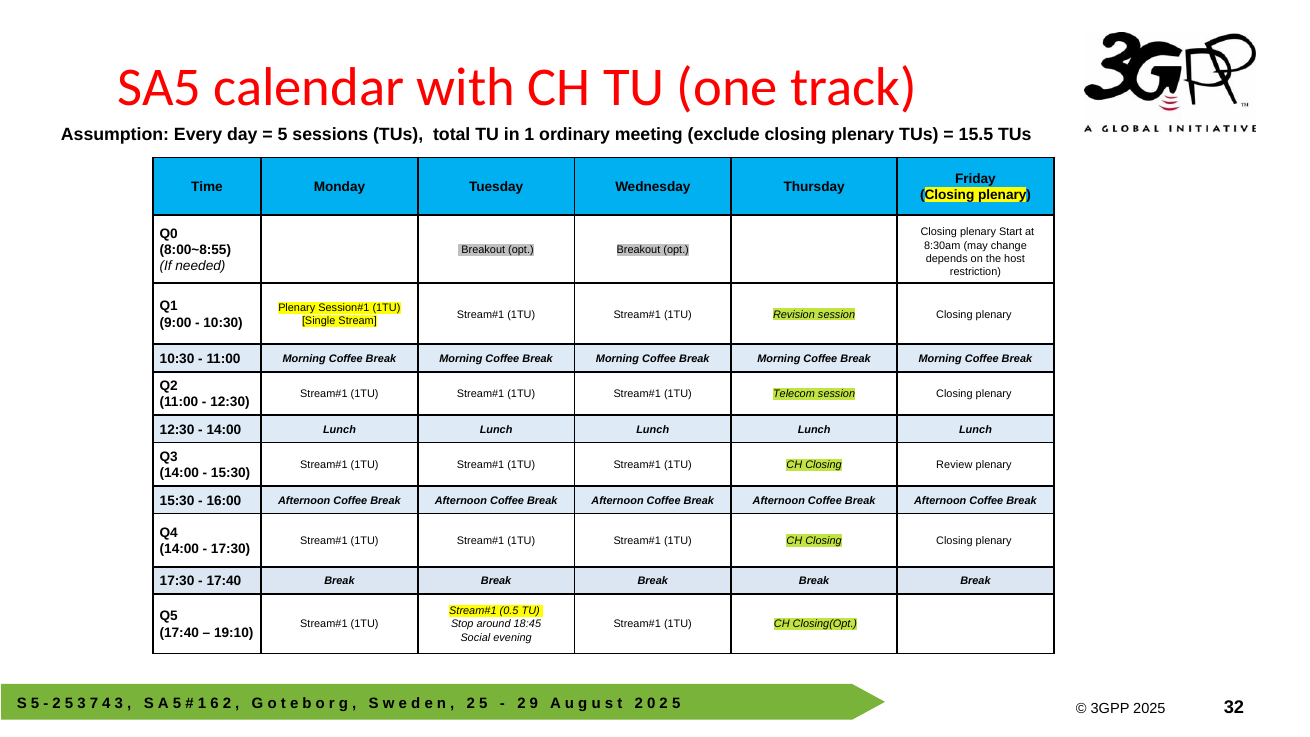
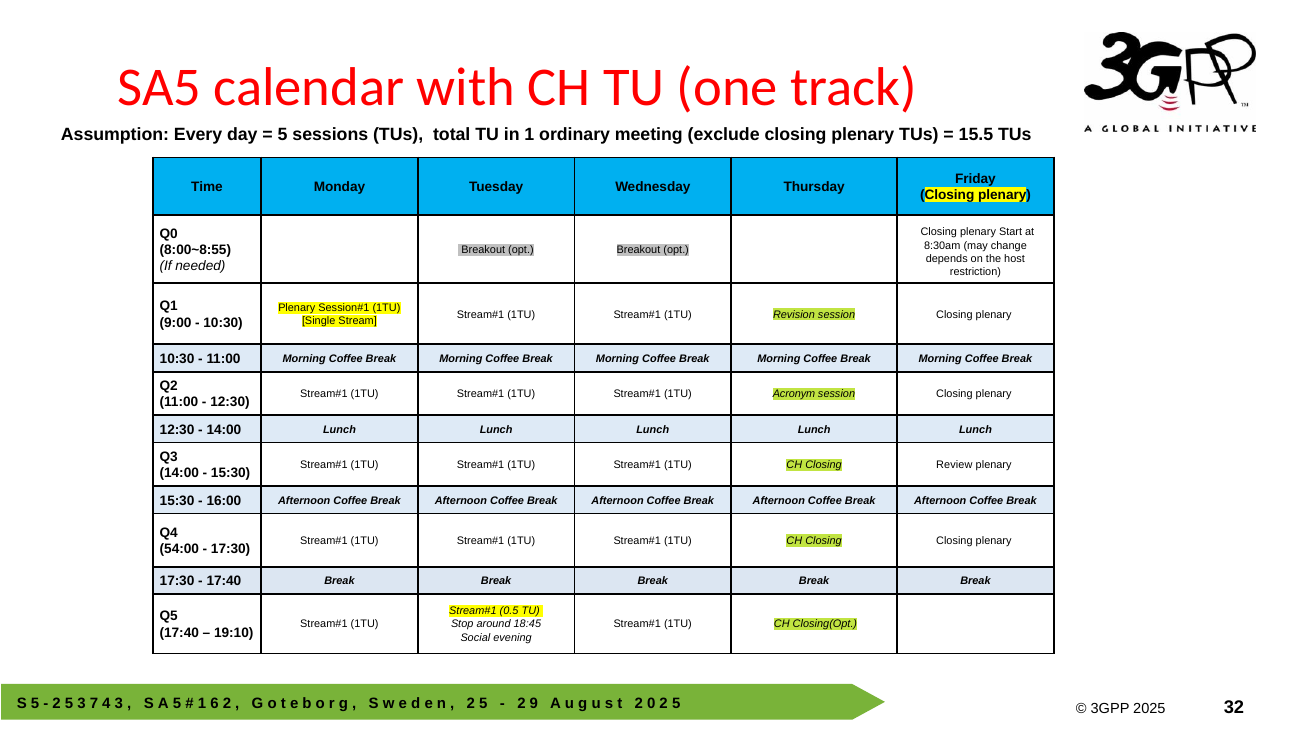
Telecom: Telecom -> Acronym
14:00 at (179, 549): 14:00 -> 54:00
